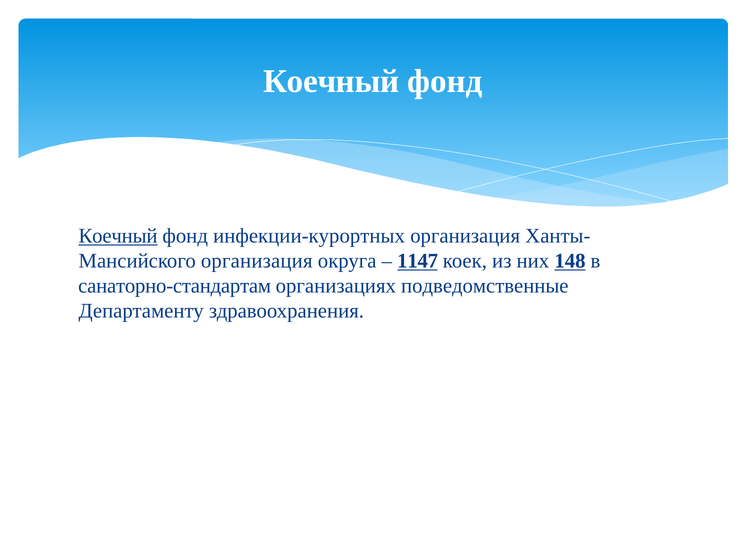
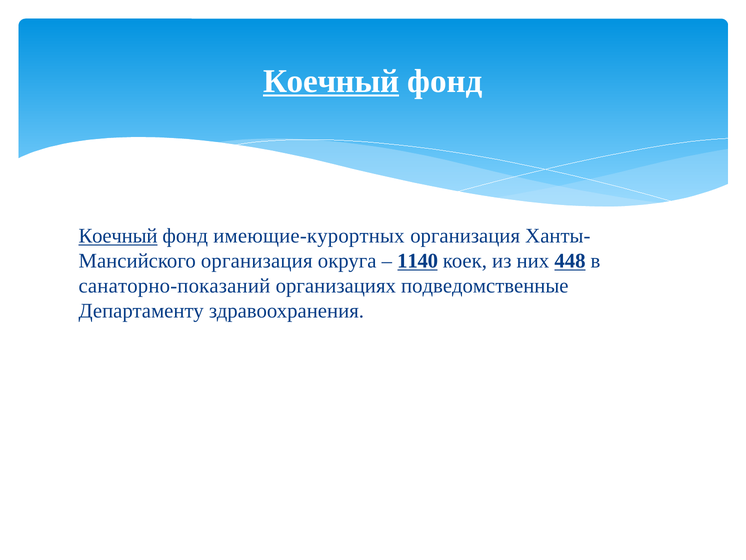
Коечный at (331, 81) underline: none -> present
инфекции-курортных: инфекции-курортных -> имеющие-курортных
1147: 1147 -> 1140
148: 148 -> 448
санаторно-стандартам: санаторно-стандартам -> санаторно-показаний
